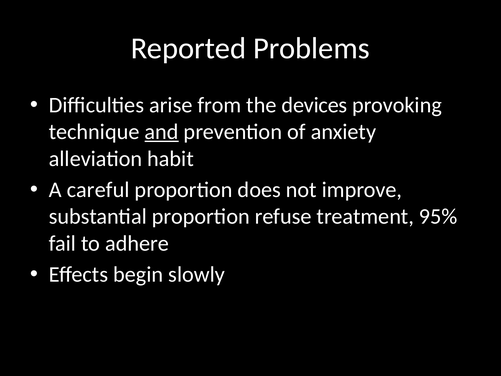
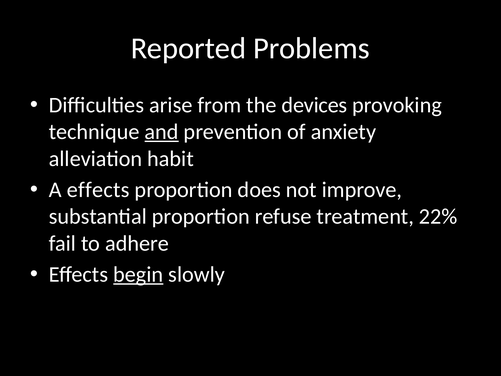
A careful: careful -> effects
95%: 95% -> 22%
begin underline: none -> present
